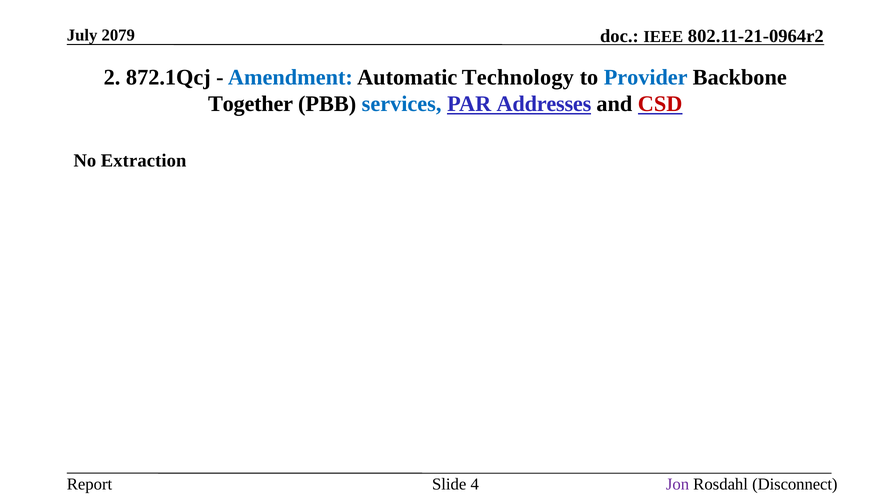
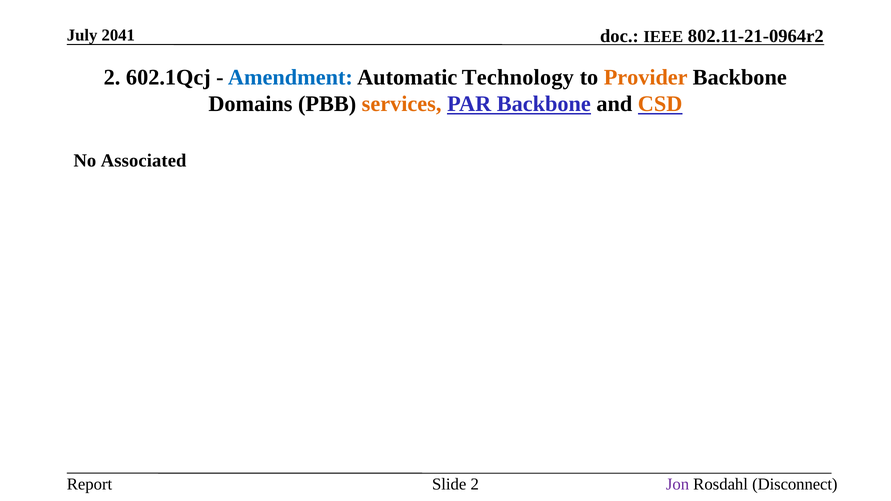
2079: 2079 -> 2041
872.1Qcj: 872.1Qcj -> 602.1Qcj
Provider colour: blue -> orange
Together: Together -> Domains
services colour: blue -> orange
PAR Addresses: Addresses -> Backbone
CSD colour: red -> orange
Extraction: Extraction -> Associated
Slide 4: 4 -> 2
